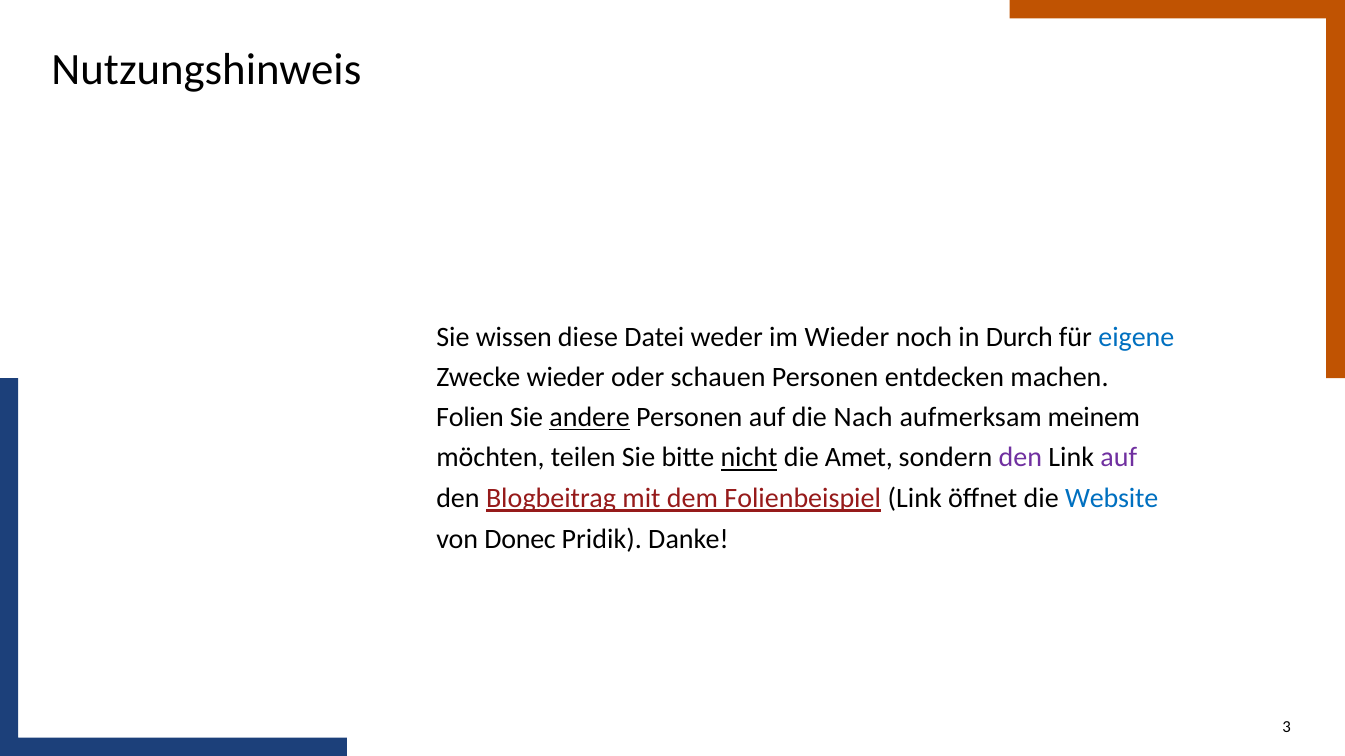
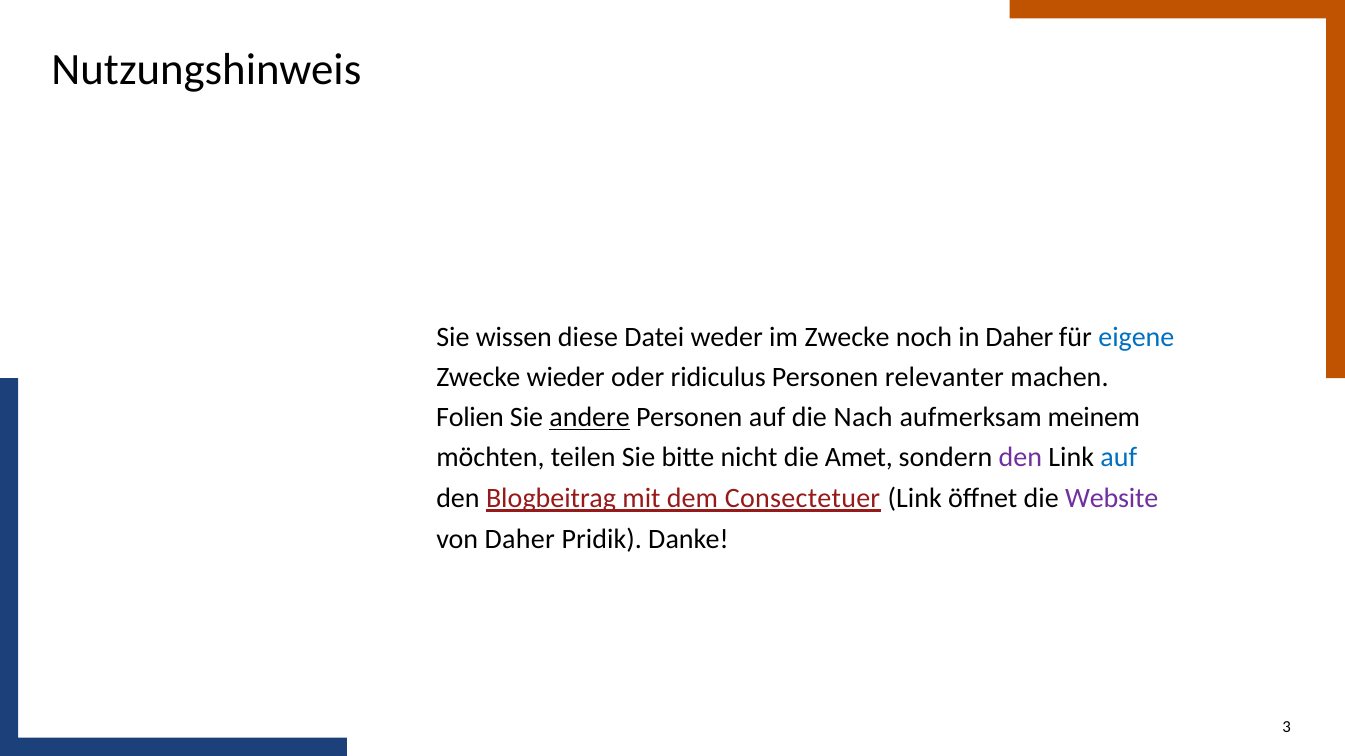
im Wieder: Wieder -> Zwecke
in Durch: Durch -> Daher
schauen: schauen -> ridiculus
entdecken: entdecken -> relevanter
nicht underline: present -> none
auf at (1119, 458) colour: purple -> blue
Folienbeispiel: Folienbeispiel -> Consectetuer
Website colour: blue -> purple
von Donec: Donec -> Daher
